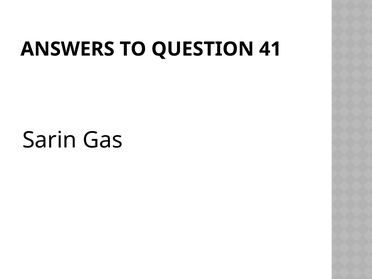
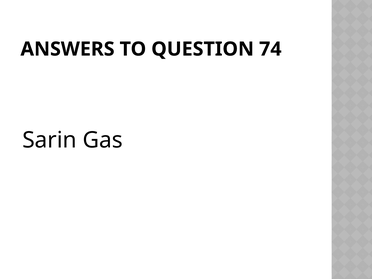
41: 41 -> 74
